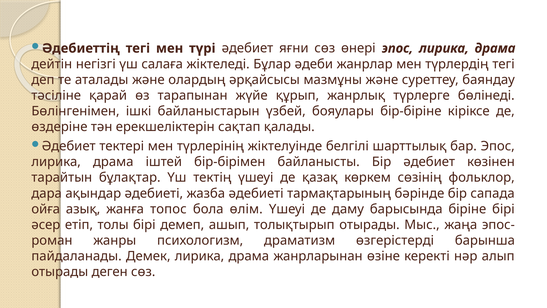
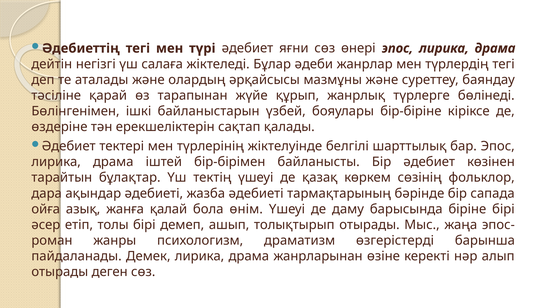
топос: топос -> қалай
өлім: өлім -> өнім
